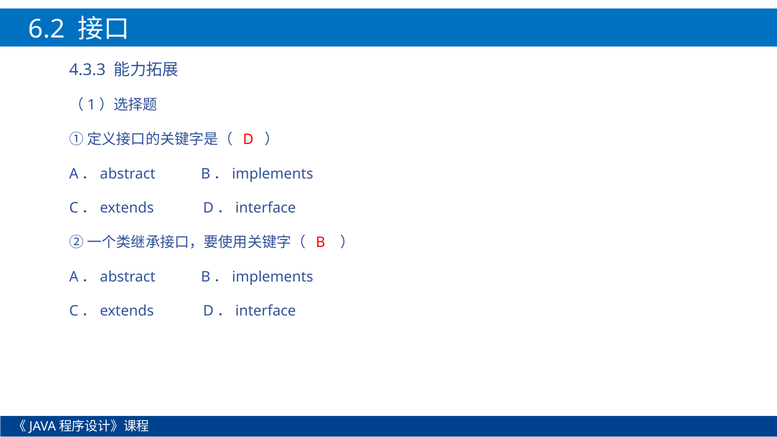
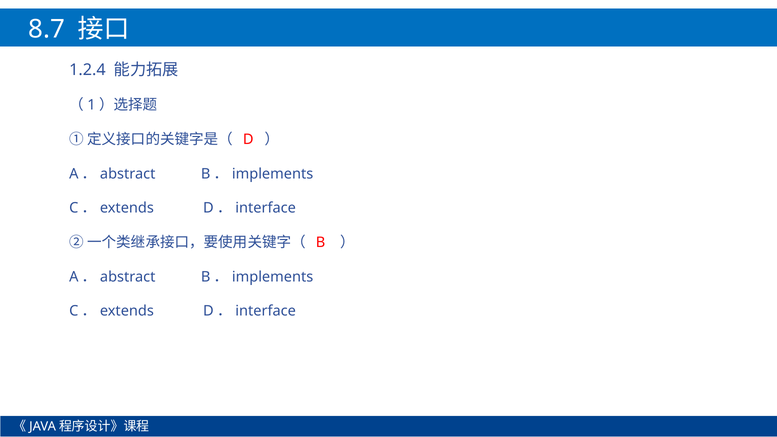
6.2: 6.2 -> 8.7
4.3.3: 4.3.3 -> 1.2.4
